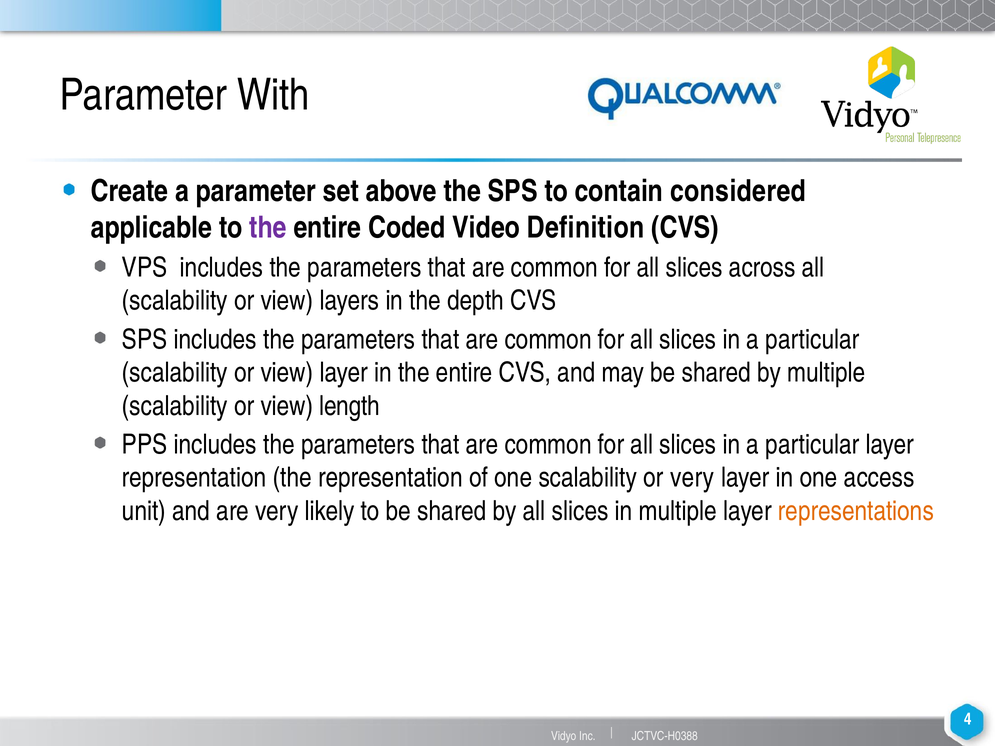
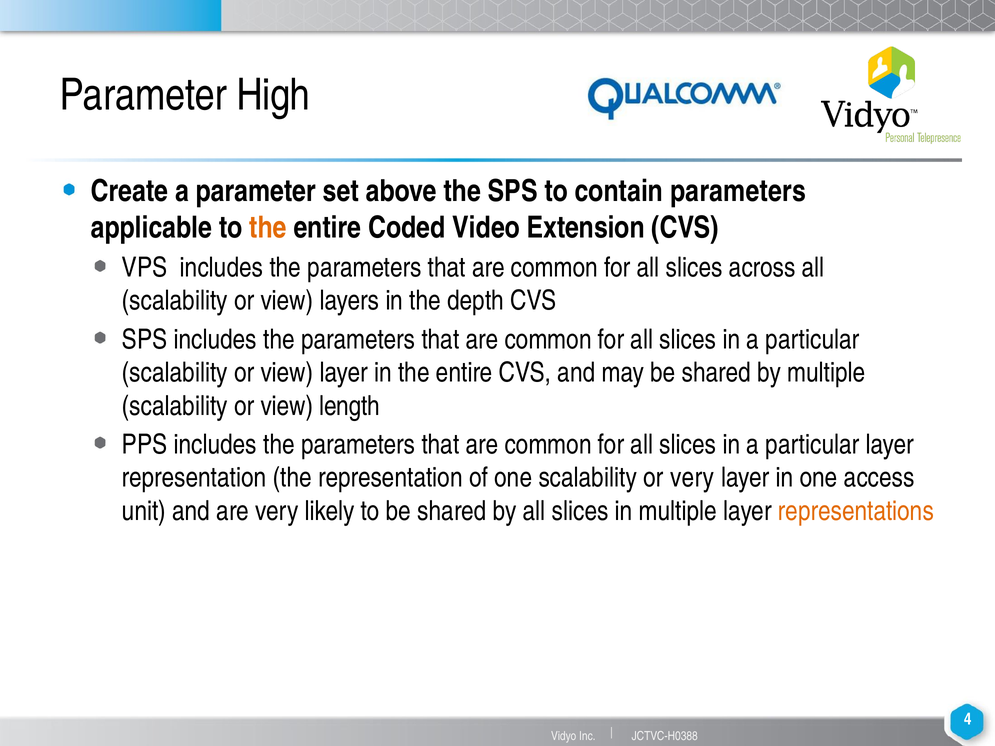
With: With -> High
contain considered: considered -> parameters
the at (268, 228) colour: purple -> orange
Definition: Definition -> Extension
